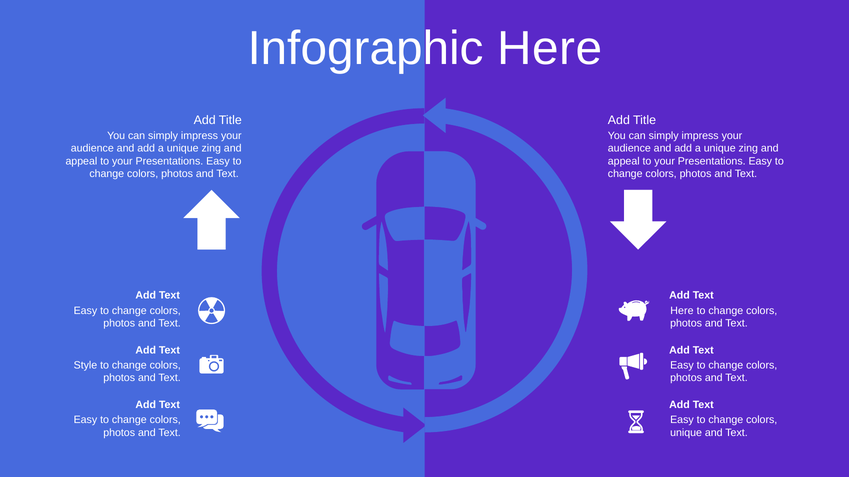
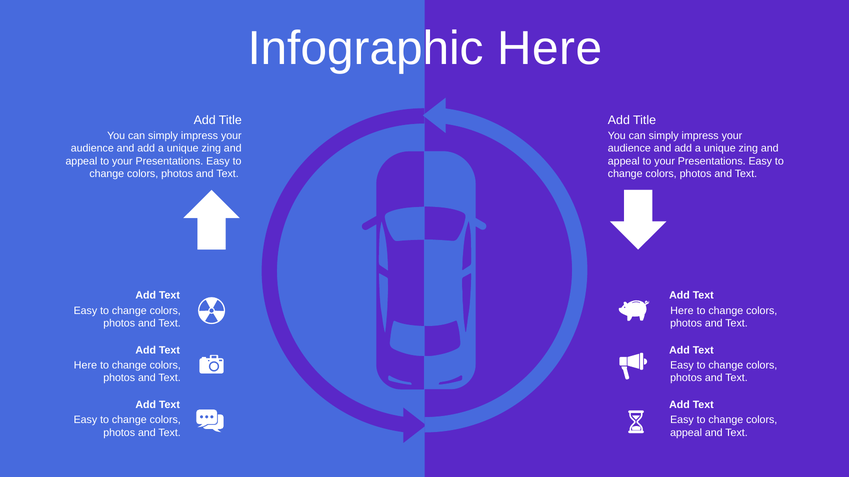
Style at (85, 366): Style -> Here
unique at (686, 433): unique -> appeal
